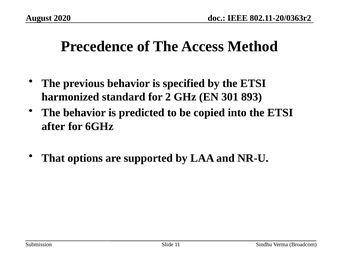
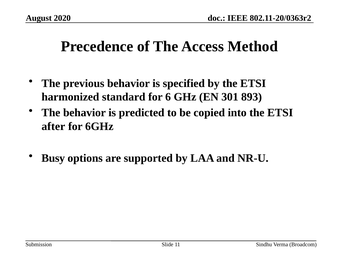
2: 2 -> 6
That: That -> Busy
